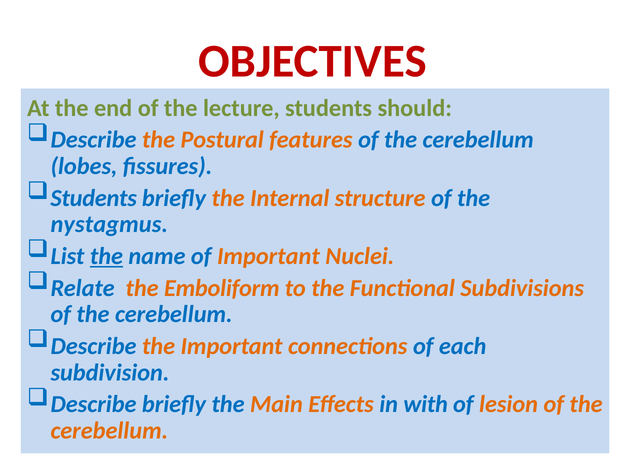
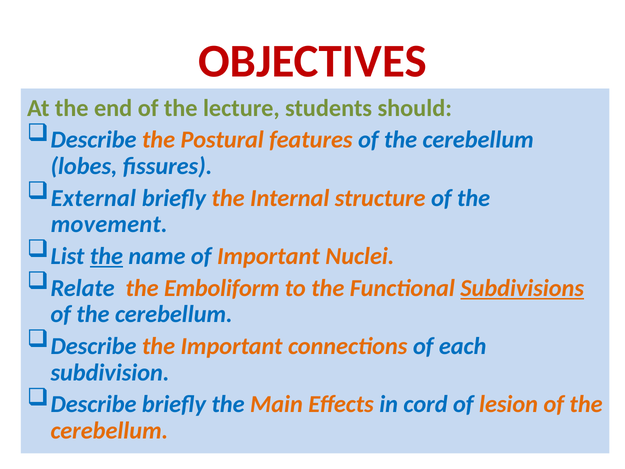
Students at (94, 198): Students -> External
nystagmus: nystagmus -> movement
Subdivisions underline: none -> present
with: with -> cord
